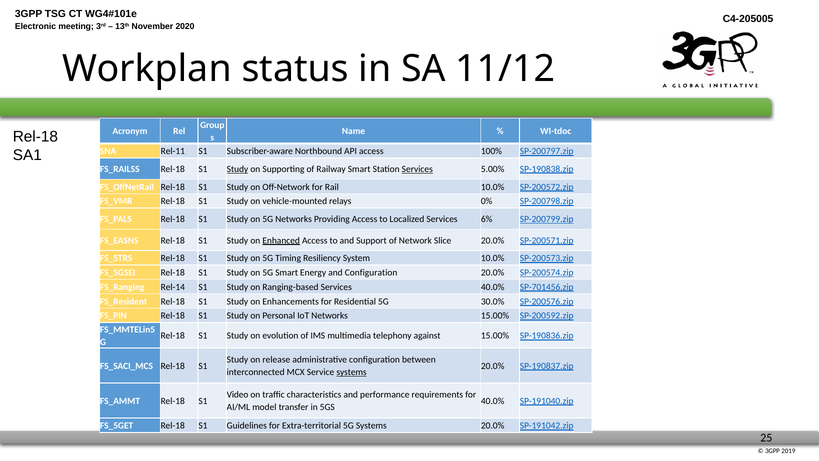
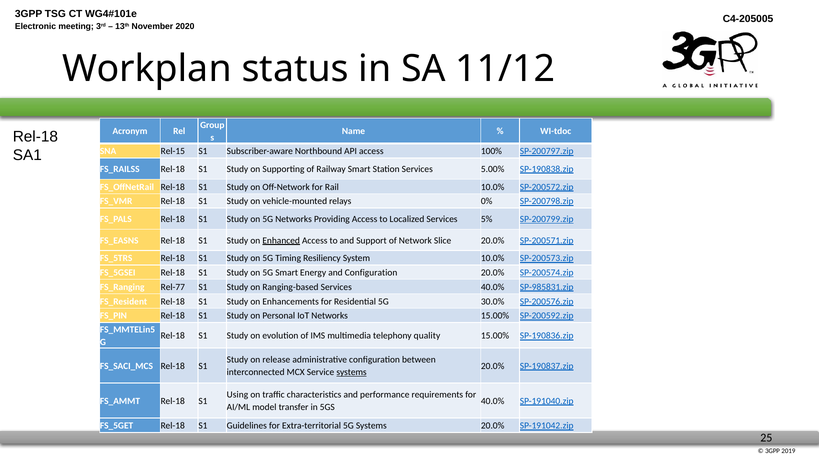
Rel-11: Rel-11 -> Rel-15
Study at (237, 169) underline: present -> none
Services at (417, 169) underline: present -> none
6%: 6% -> 5%
Rel-14: Rel-14 -> Rel-77
SP-701456.zip: SP-701456.zip -> SP-985831.zip
against: against -> quality
Video: Video -> Using
